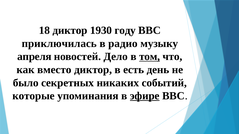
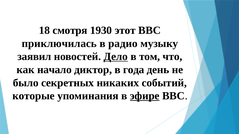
18 диктор: диктор -> смотря
году: году -> этот
апреля: апреля -> заявил
Дело underline: none -> present
том underline: present -> none
вместо: вместо -> начало
есть: есть -> года
